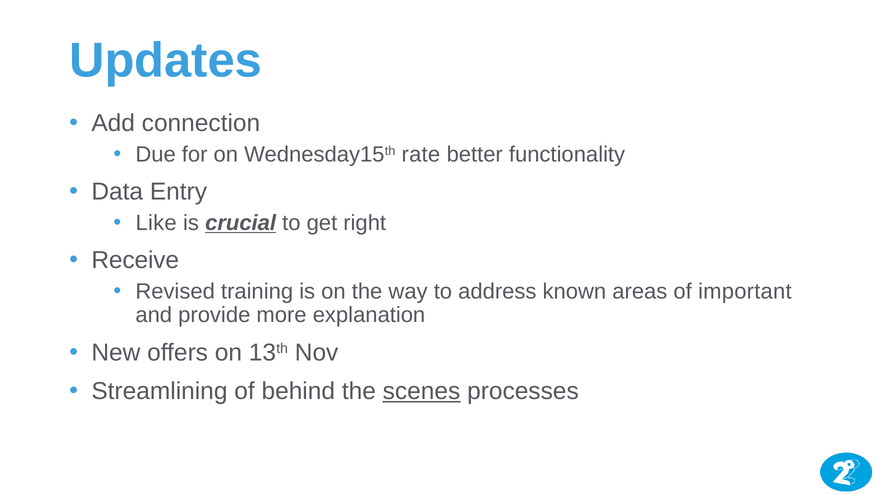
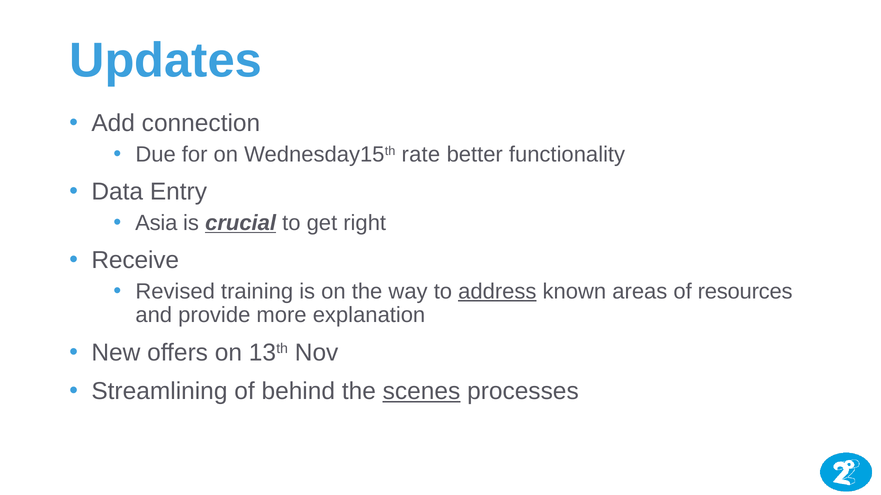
Like: Like -> Asia
address underline: none -> present
important: important -> resources
